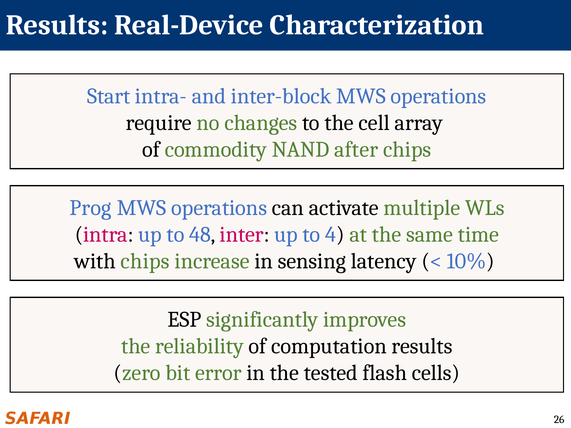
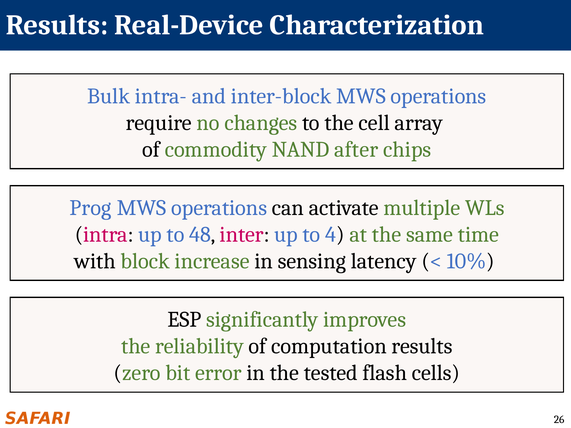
Start: Start -> Bulk
with chips: chips -> block
